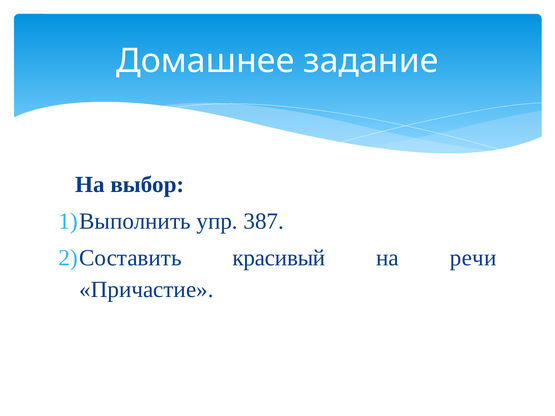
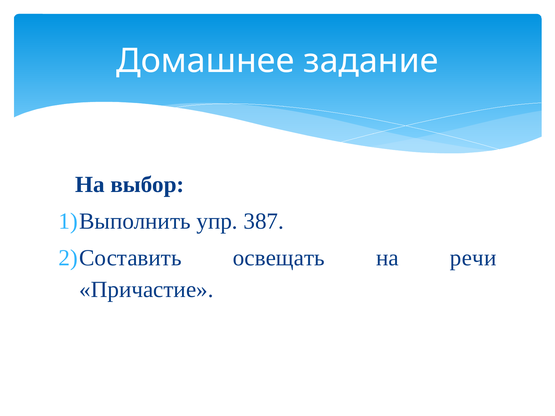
красивый: красивый -> освещать
